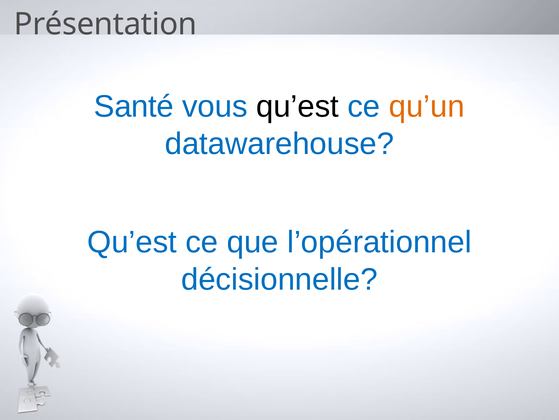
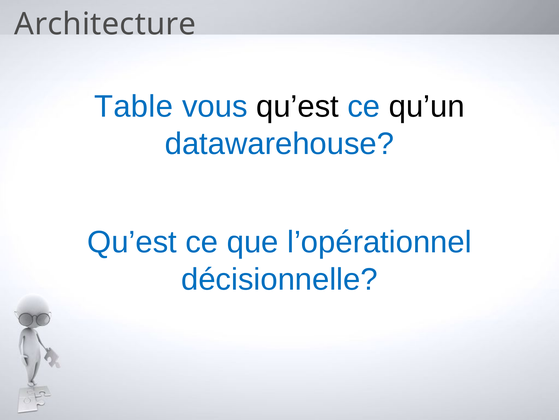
Présentation: Présentation -> Architecture
Santé: Santé -> Table
qu’un colour: orange -> black
